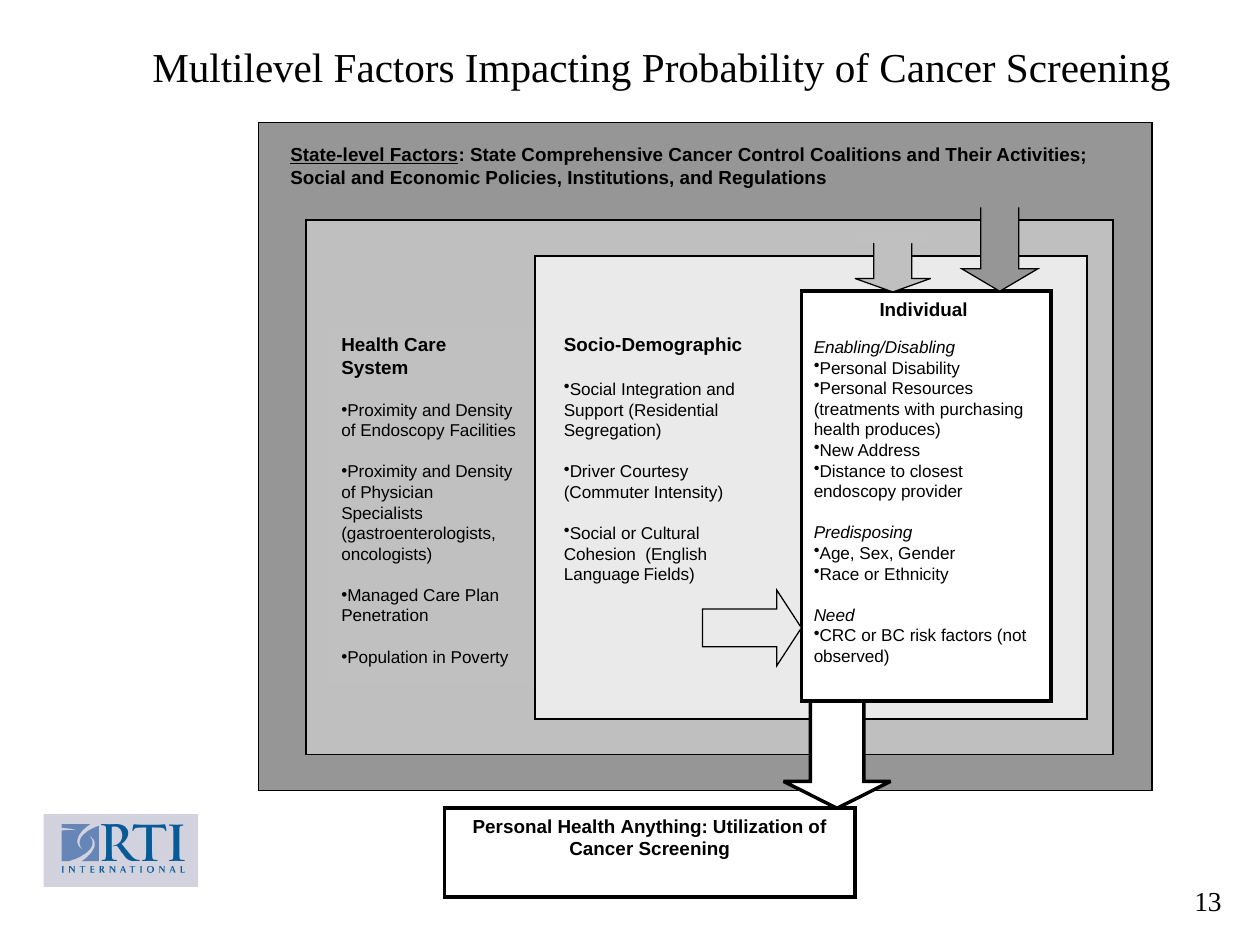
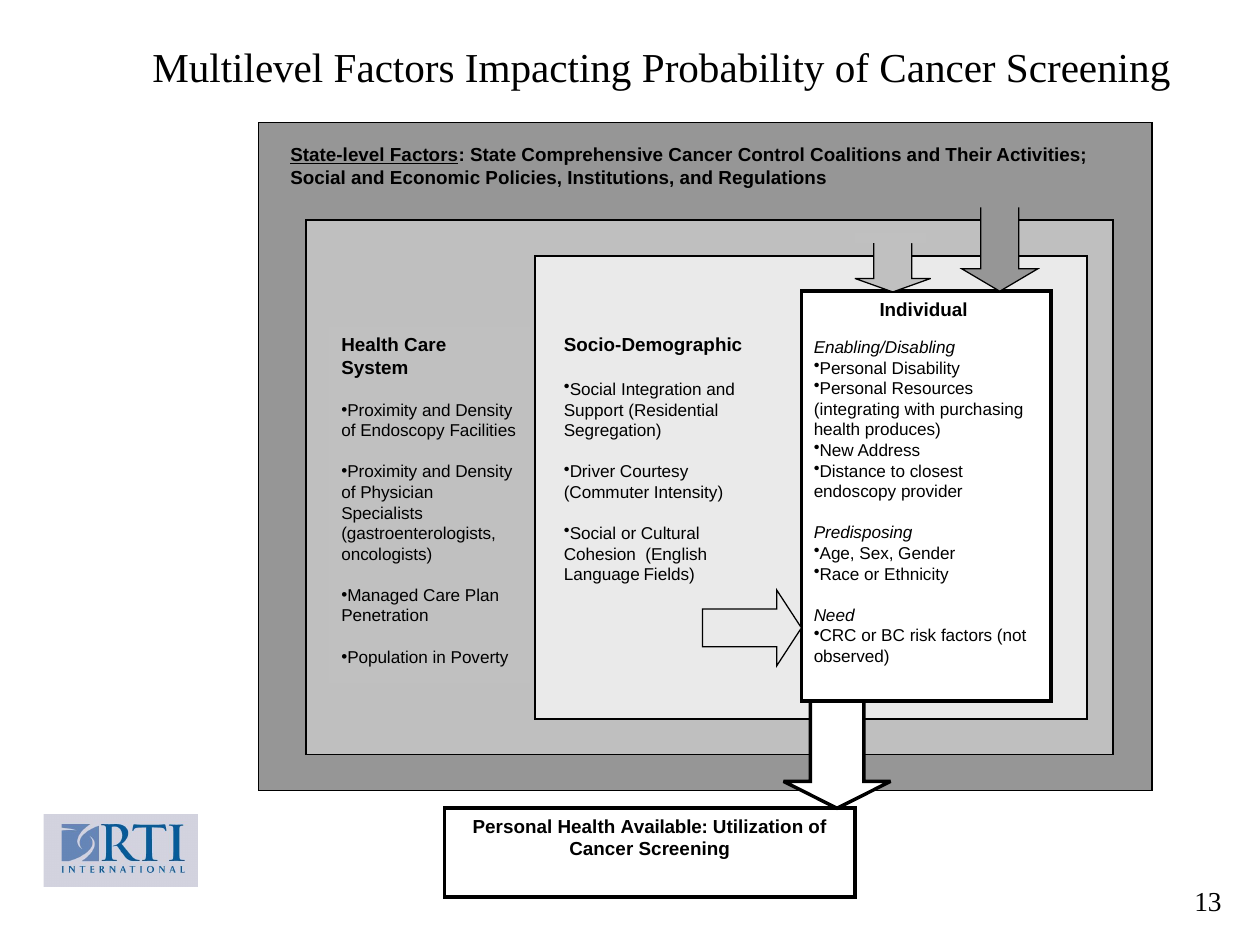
treatments: treatments -> integrating
Anything: Anything -> Available
